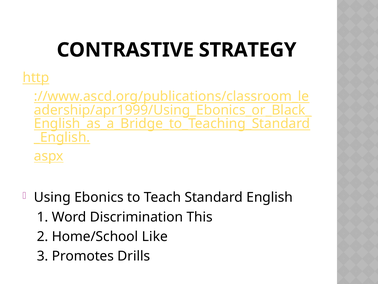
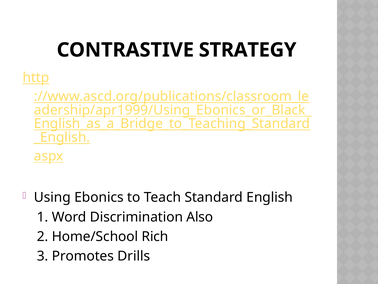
This: This -> Also
Like: Like -> Rich
